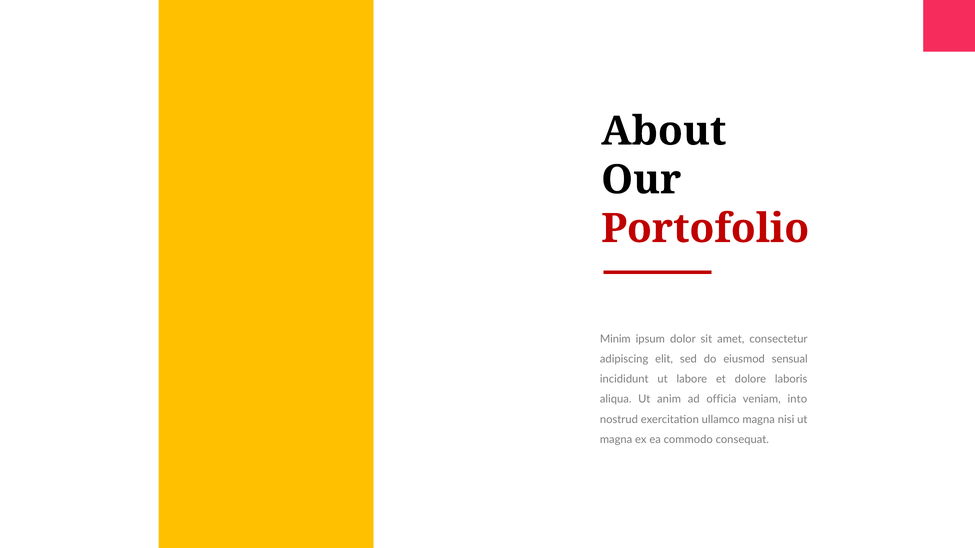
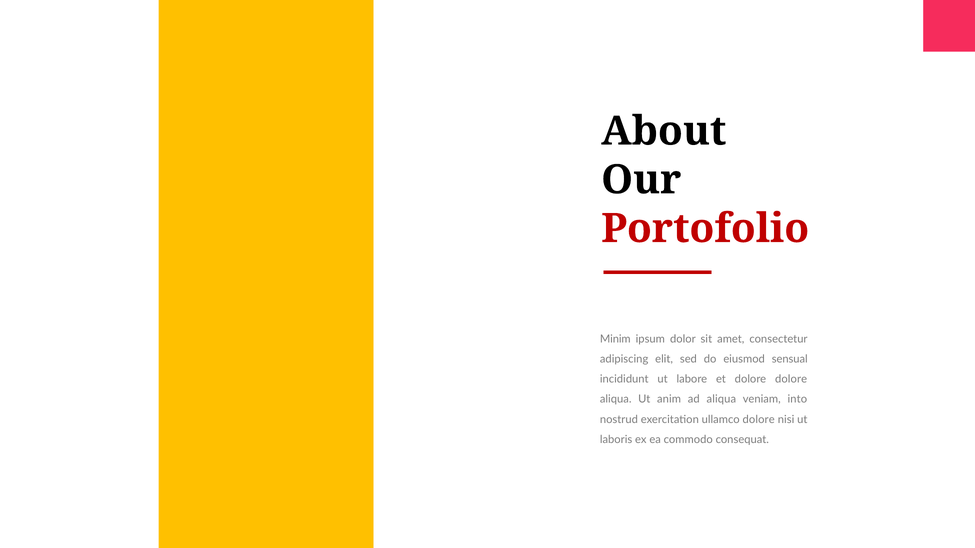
dolore laboris: laboris -> dolore
ad officia: officia -> aliqua
ullamco magna: magna -> dolore
magna at (616, 440): magna -> laboris
